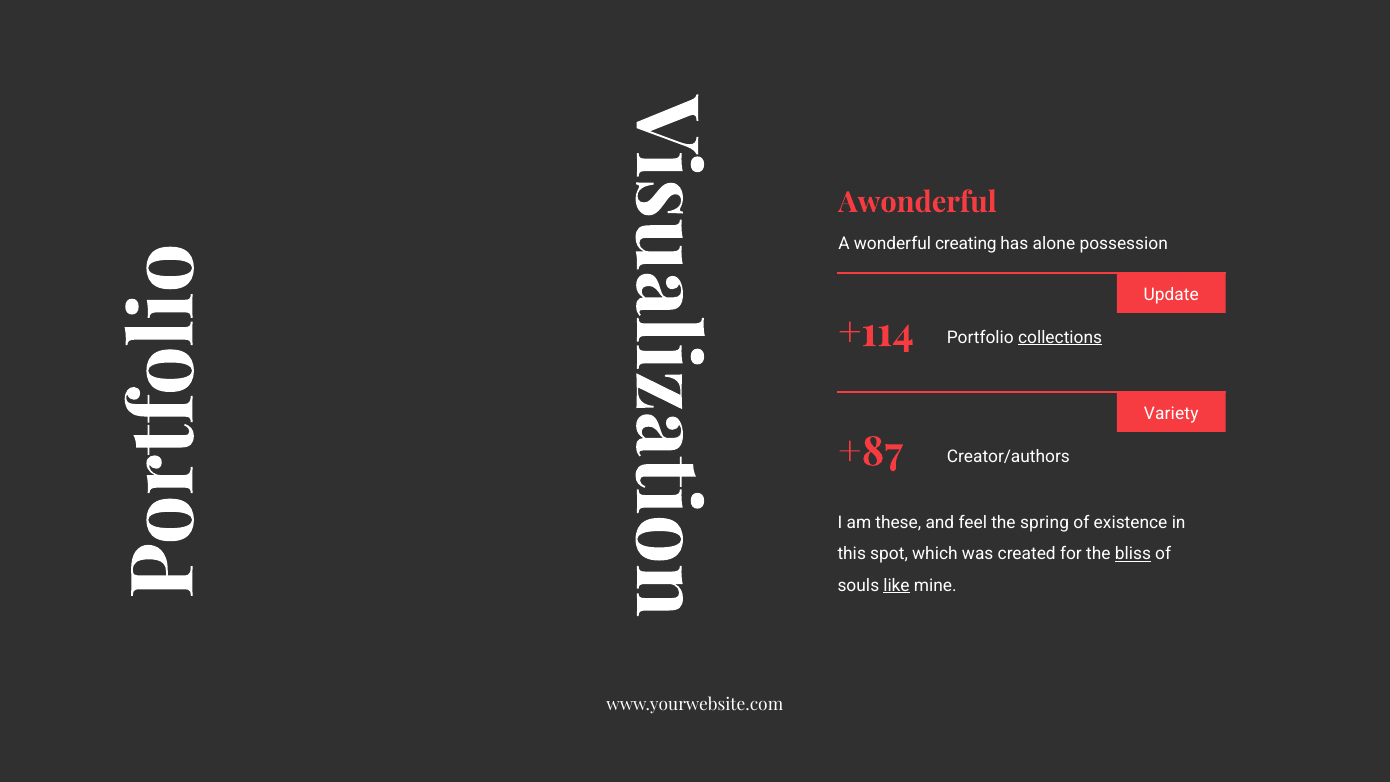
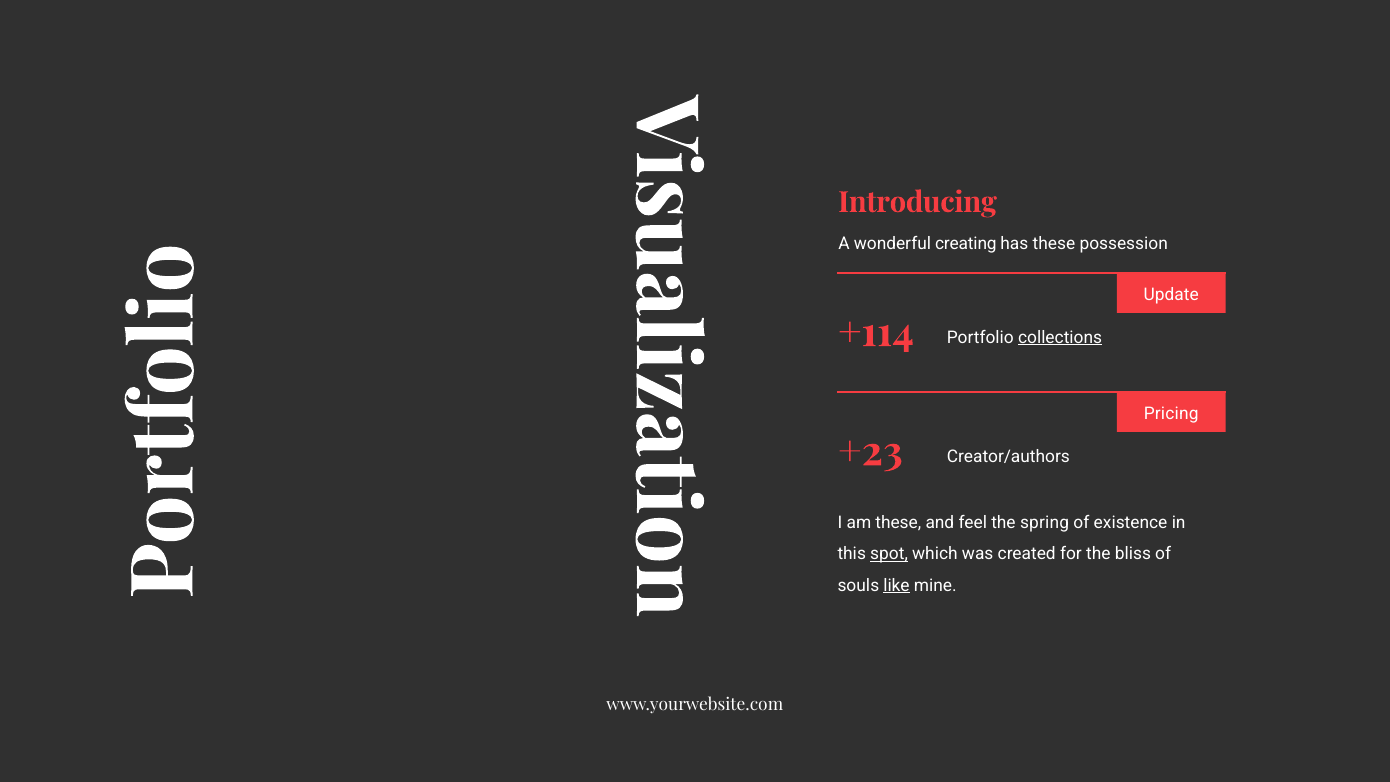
Awonderful: Awonderful -> Introducing
has alone: alone -> these
Variety: Variety -> Pricing
+87: +87 -> +23
spot underline: none -> present
bliss underline: present -> none
